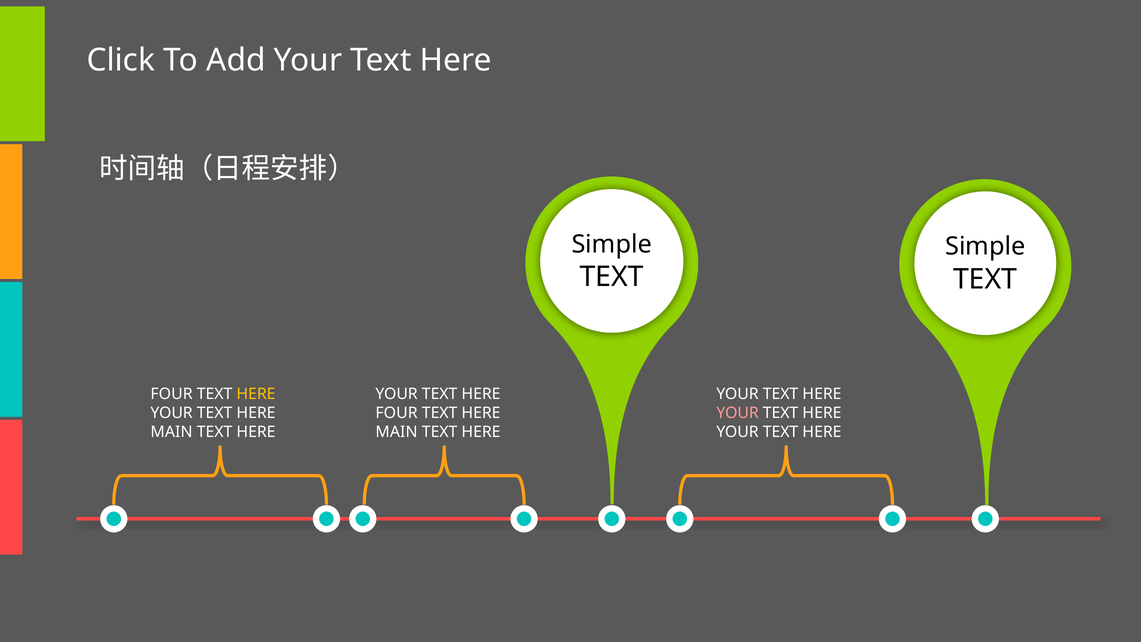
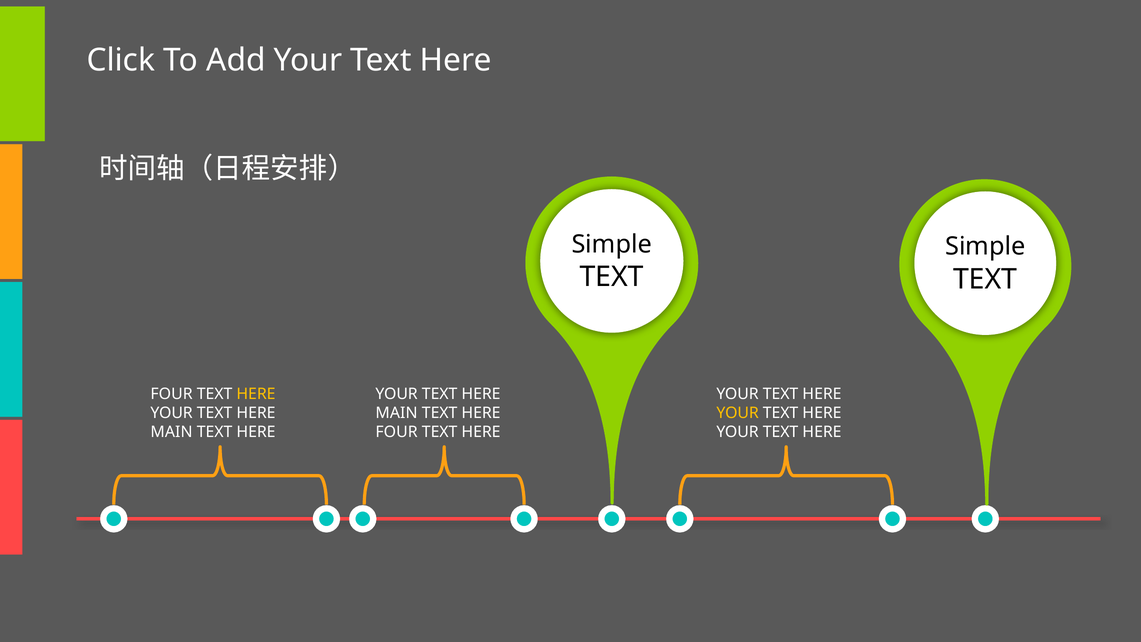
FOUR at (397, 413): FOUR -> MAIN
YOUR at (738, 413) colour: pink -> yellow
MAIN at (397, 432): MAIN -> FOUR
